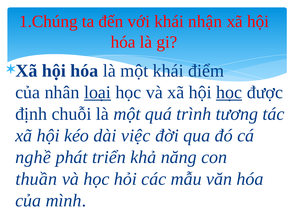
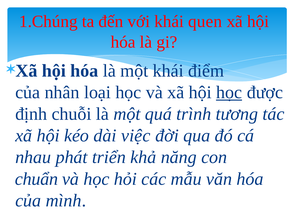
nhận: nhận -> quen
loại underline: present -> none
nghề: nghề -> nhau
thuần: thuần -> chuẩn
